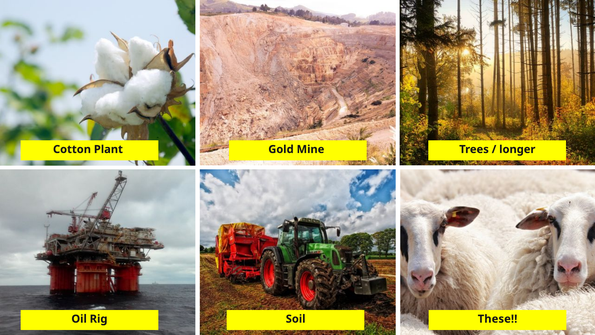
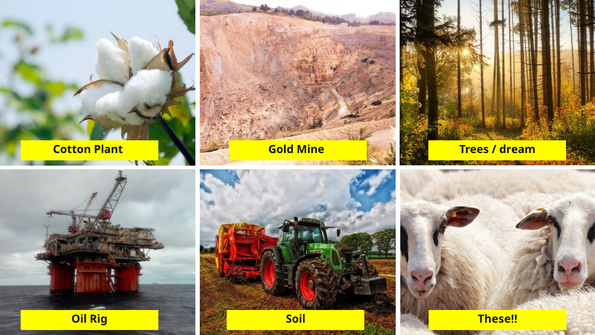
longer: longer -> dream
